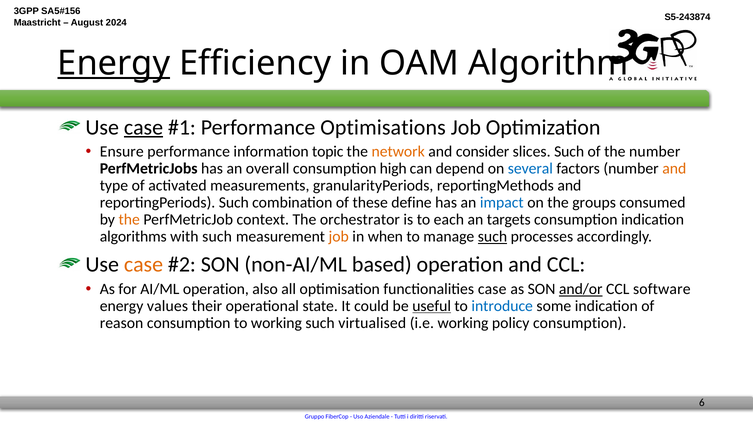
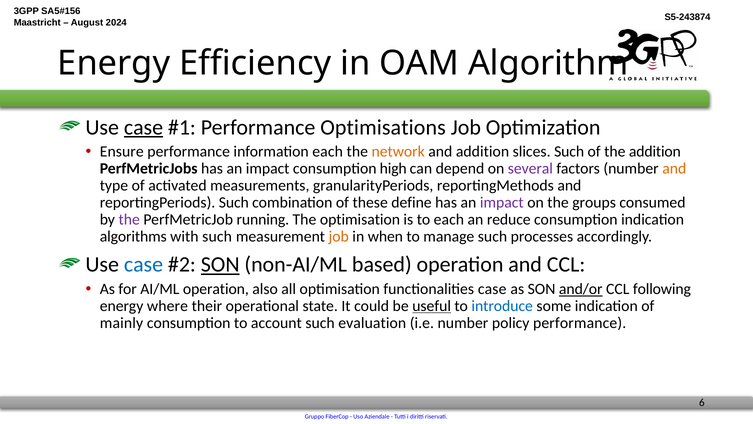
Energy at (114, 63) underline: present -> none
information topic: topic -> each
and consider: consider -> addition
the number: number -> addition
PerfMetricJobs has an overall: overall -> impact
several colour: blue -> purple
impact at (502, 202) colour: blue -> purple
the at (129, 219) colour: orange -> purple
context: context -> running
The orchestrator: orchestrator -> optimisation
targets: targets -> reduce
such at (492, 236) underline: present -> none
case at (143, 264) colour: orange -> blue
SON at (220, 264) underline: none -> present
software: software -> following
values: values -> where
reason: reason -> mainly
to working: working -> account
virtualised: virtualised -> evaluation
i.e working: working -> number
policy consumption: consumption -> performance
